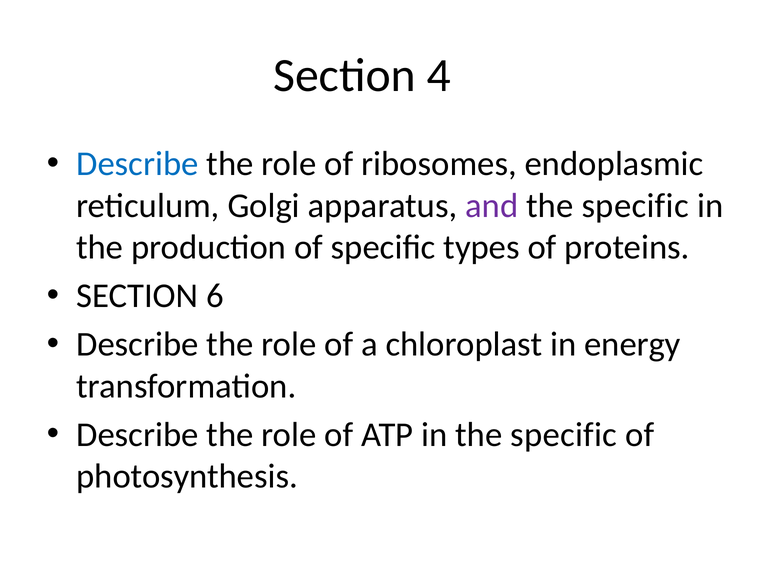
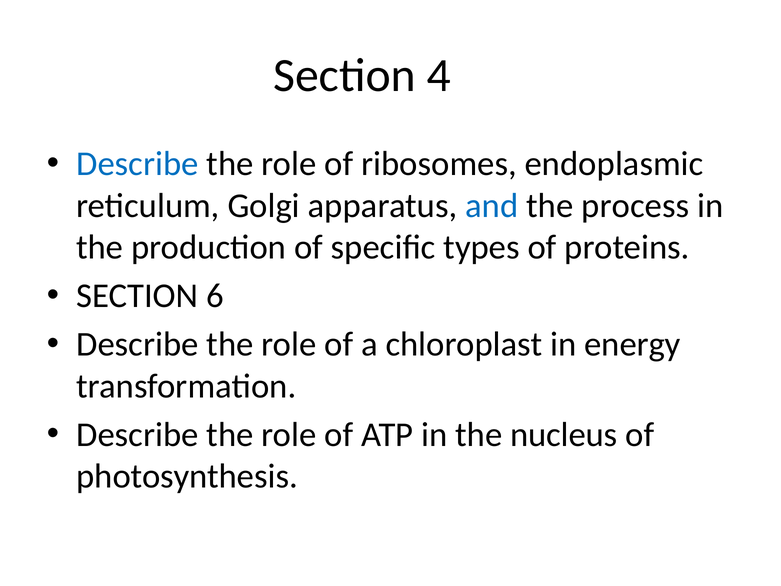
and colour: purple -> blue
specific at (635, 206): specific -> process
in the specific: specific -> nucleus
